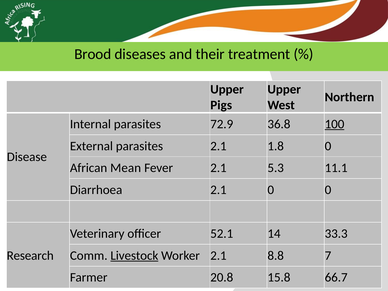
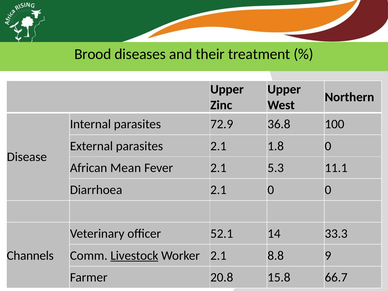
Pigs: Pigs -> Zinc
100 underline: present -> none
Research: Research -> Channels
7: 7 -> 9
